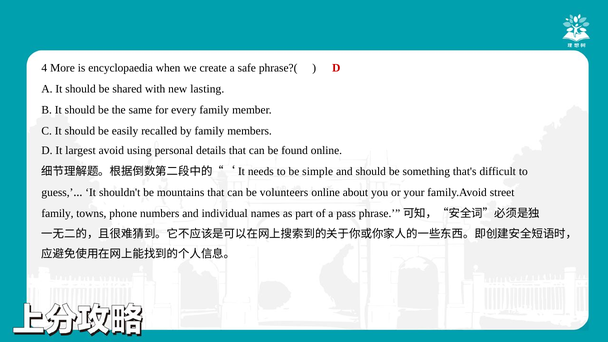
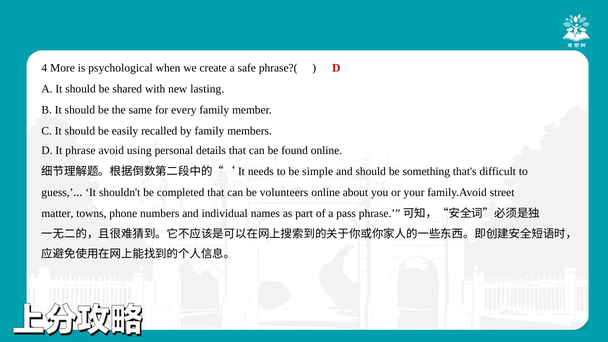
encyclopaedia: encyclopaedia -> psychological
largest: largest -> phrase
mountains: mountains -> completed
family at (57, 213): family -> matter
